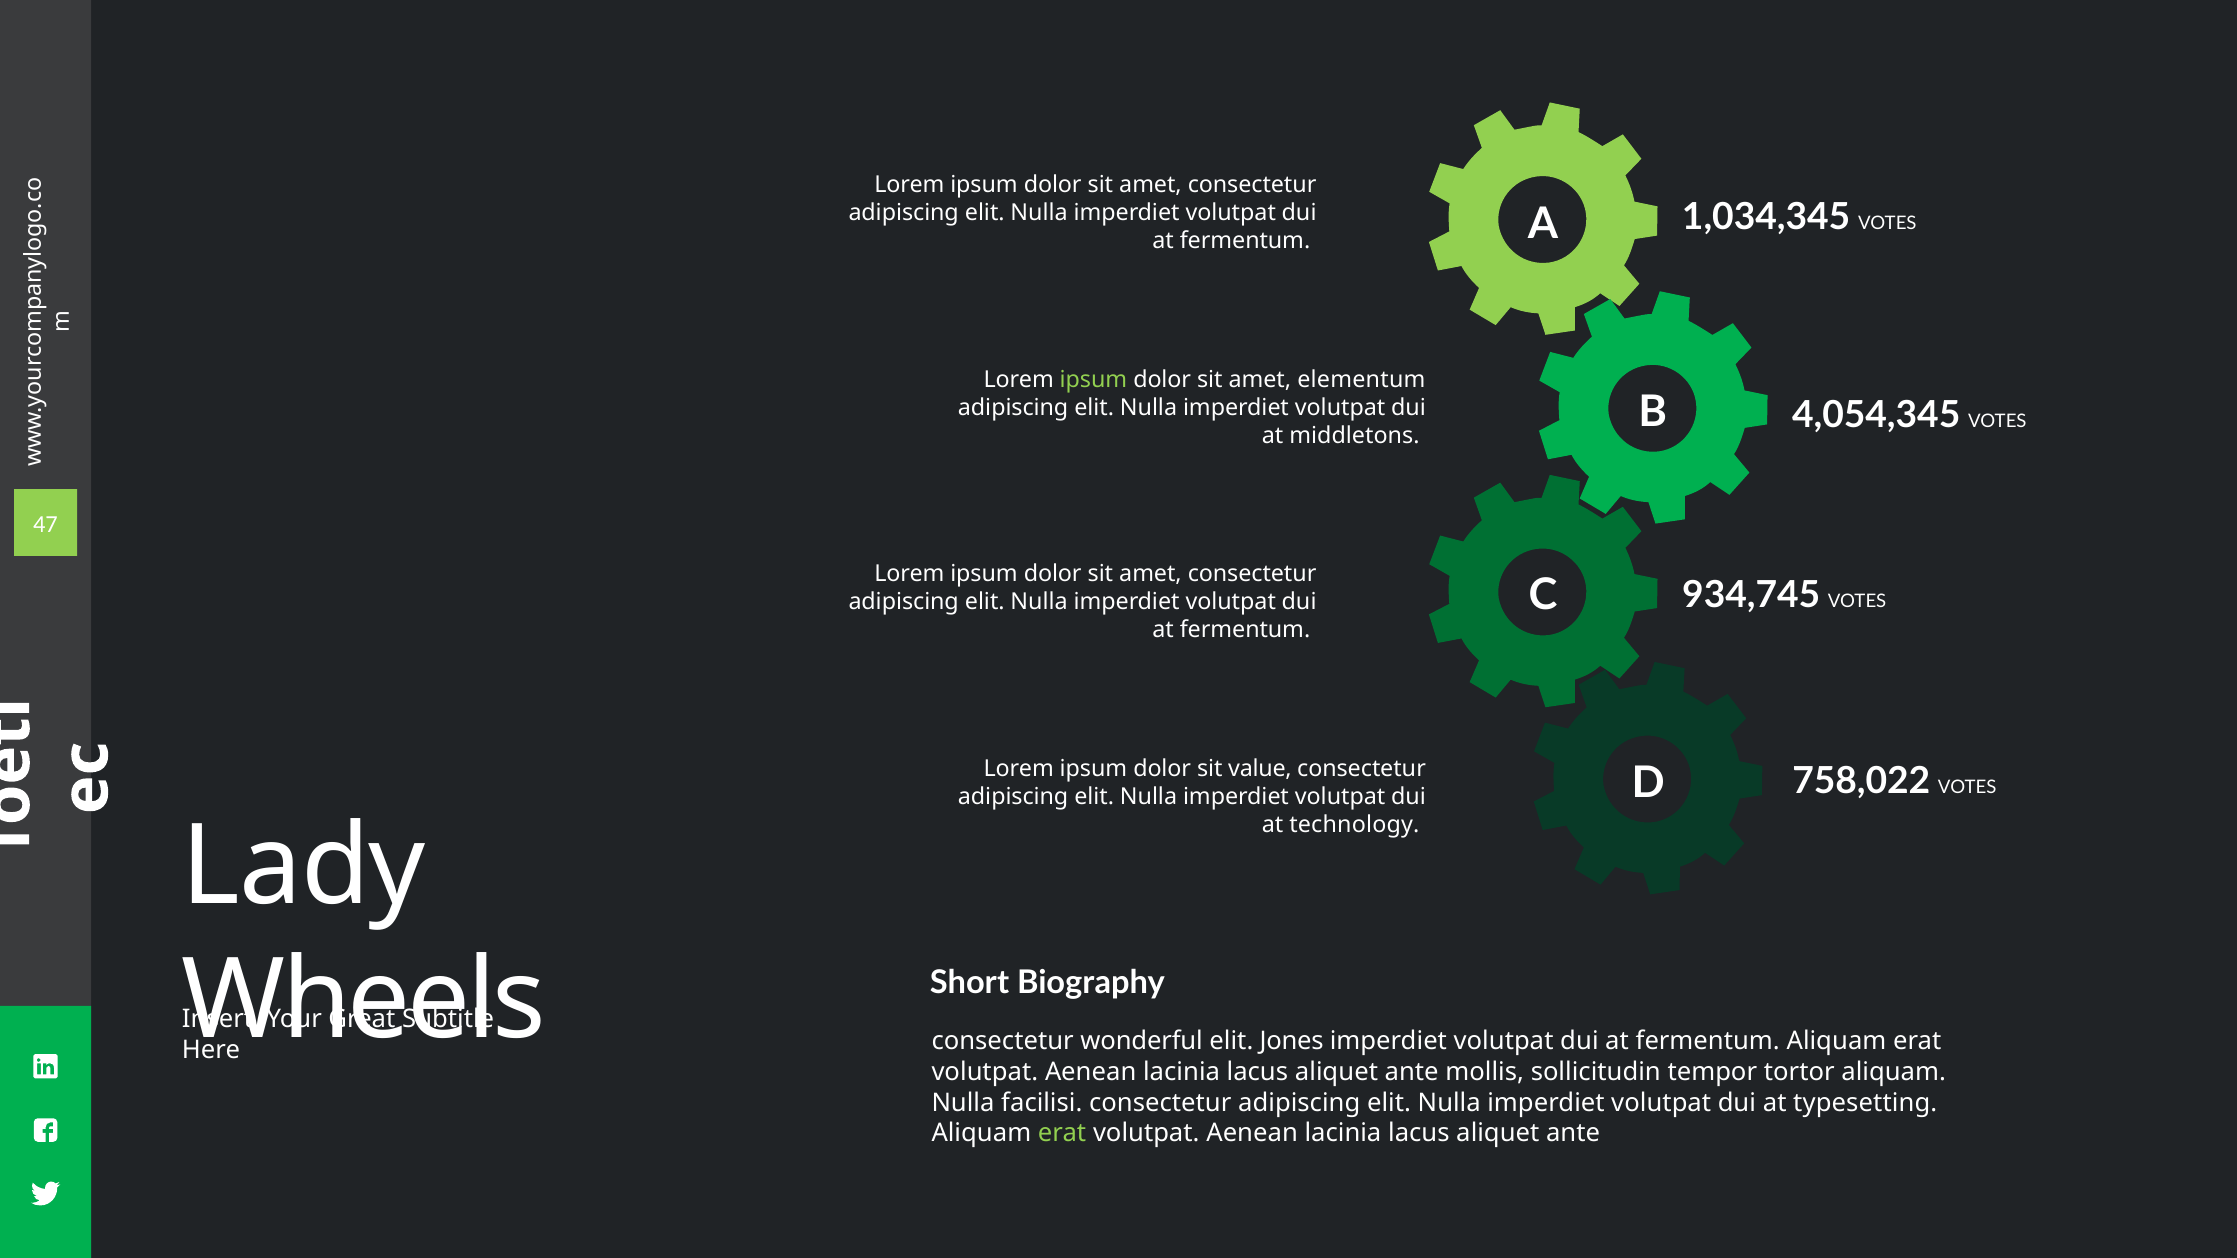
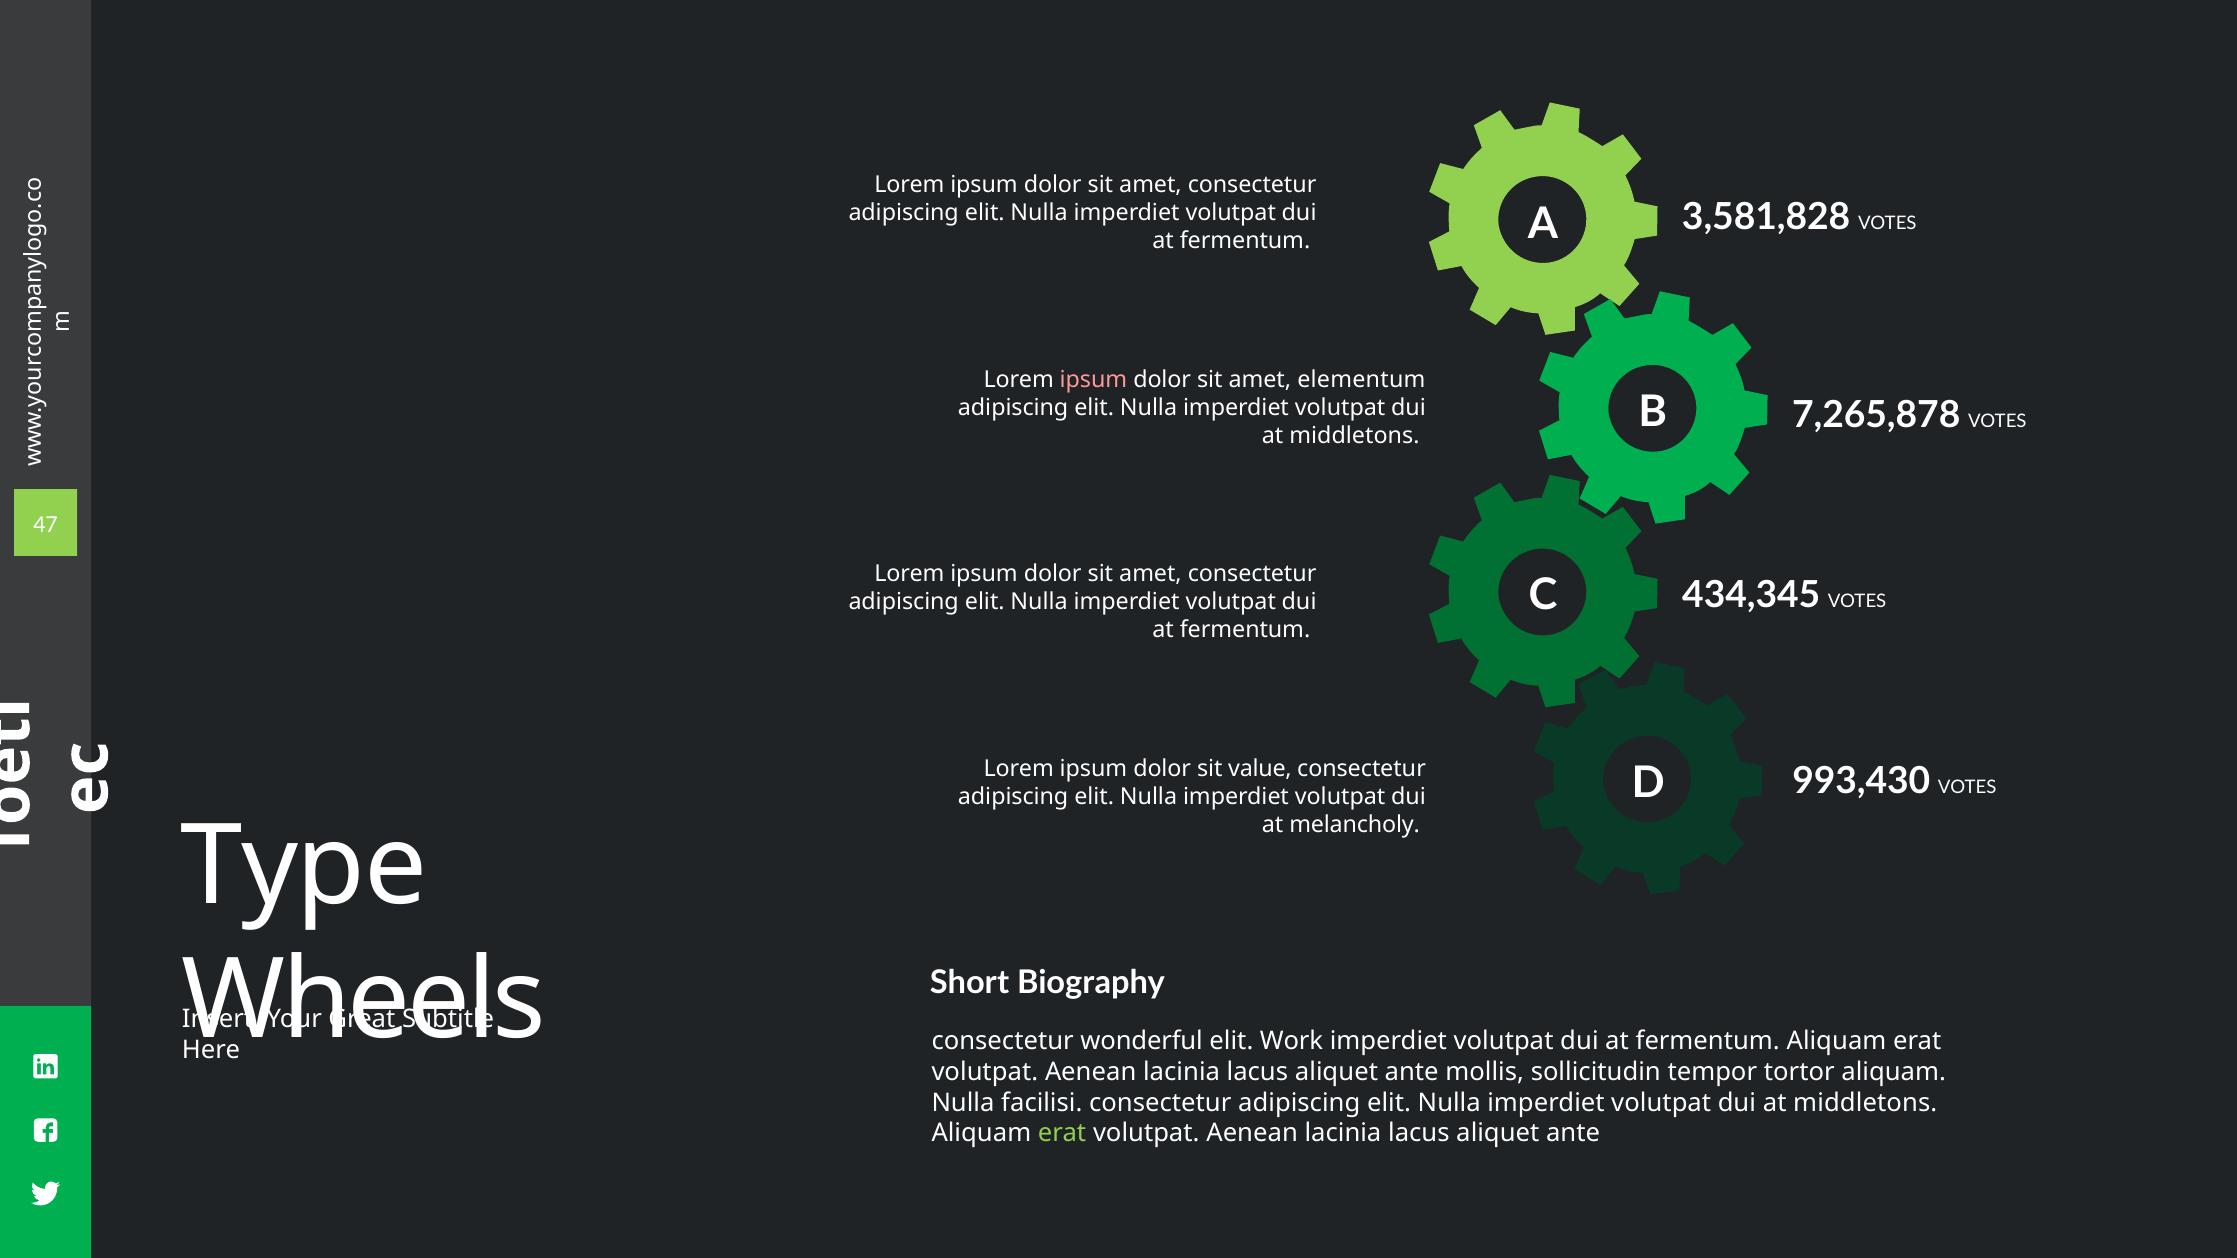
1,034,345: 1,034,345 -> 3,581,828
ipsum at (1093, 380) colour: light green -> pink
4,054,345: 4,054,345 -> 7,265,878
934,745: 934,745 -> 434,345
758,022: 758,022 -> 993,430
technology: technology -> melancholy
Lady: Lady -> Type
Jones: Jones -> Work
typesetting at (1865, 1103): typesetting -> middletons
